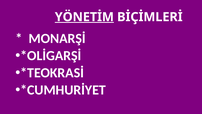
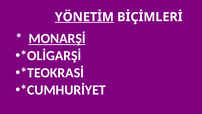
MONARŞİ underline: none -> present
